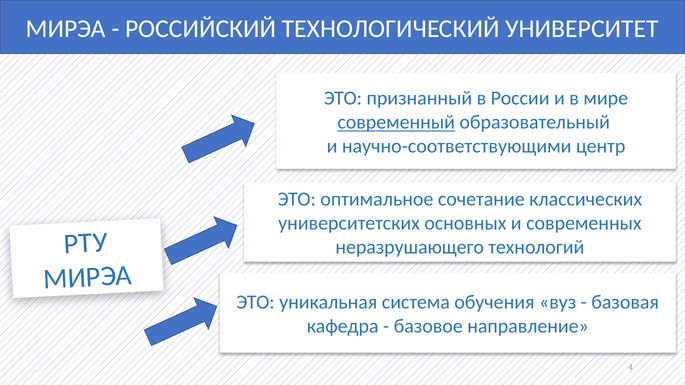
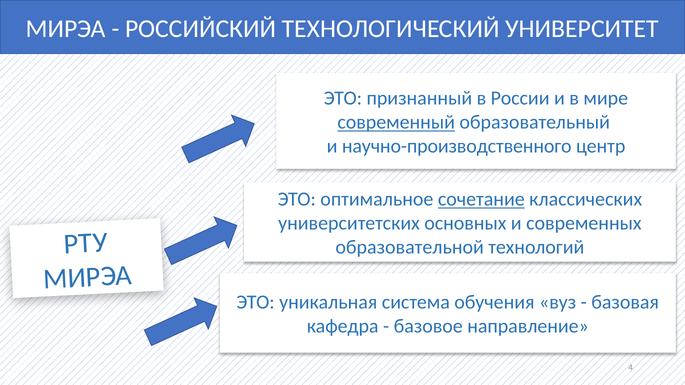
научно-соответствующими: научно-соответствующими -> научно-производственного
сочетание underline: none -> present
неразрушающего: неразрушающего -> образовательной
